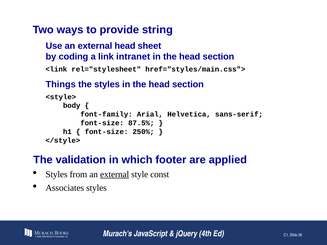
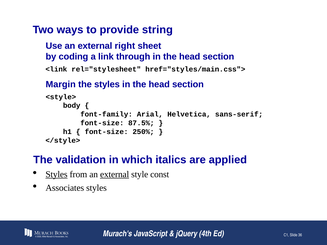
external head: head -> right
intranet: intranet -> through
Things: Things -> Margin
footer: footer -> italics
Styles at (57, 174) underline: none -> present
